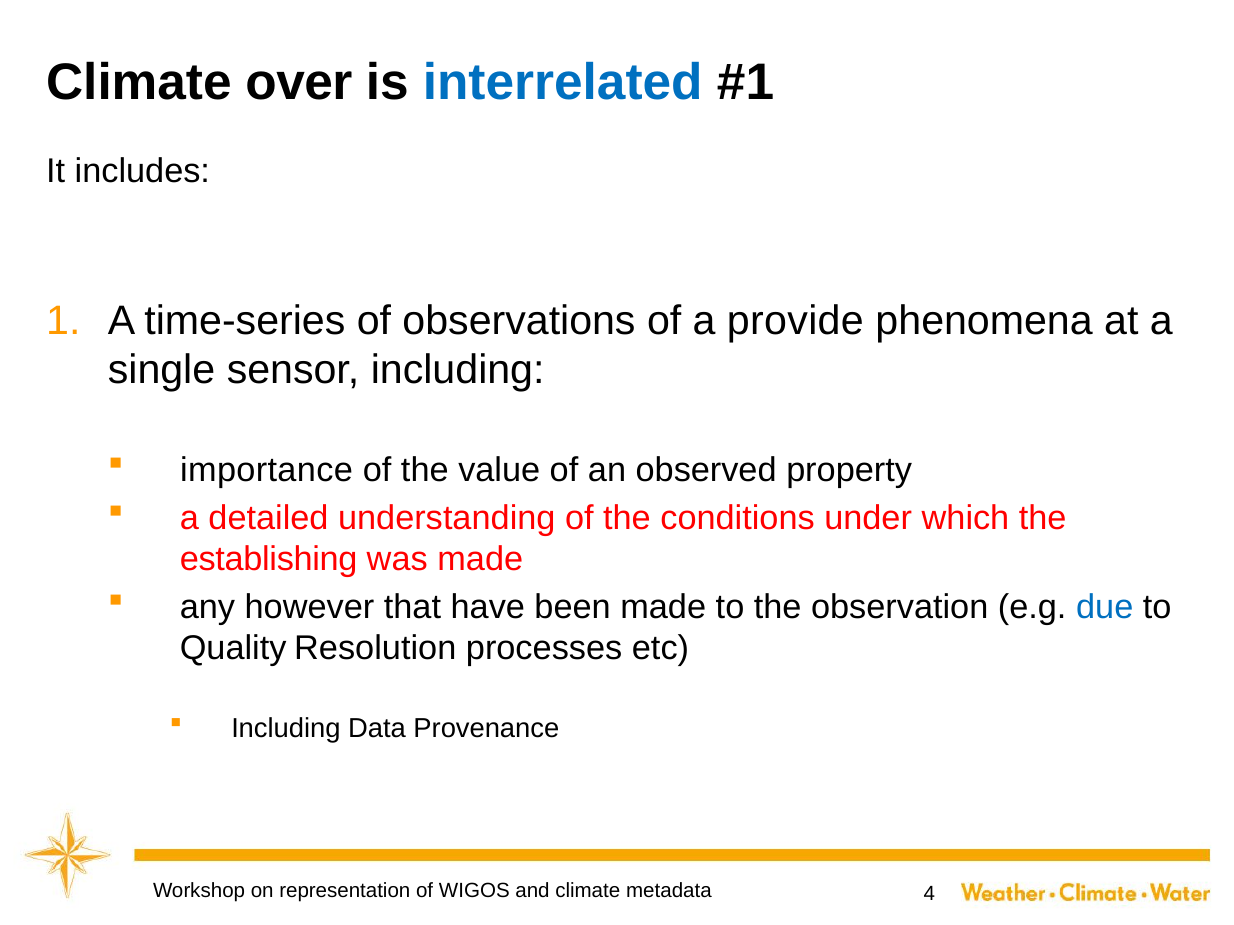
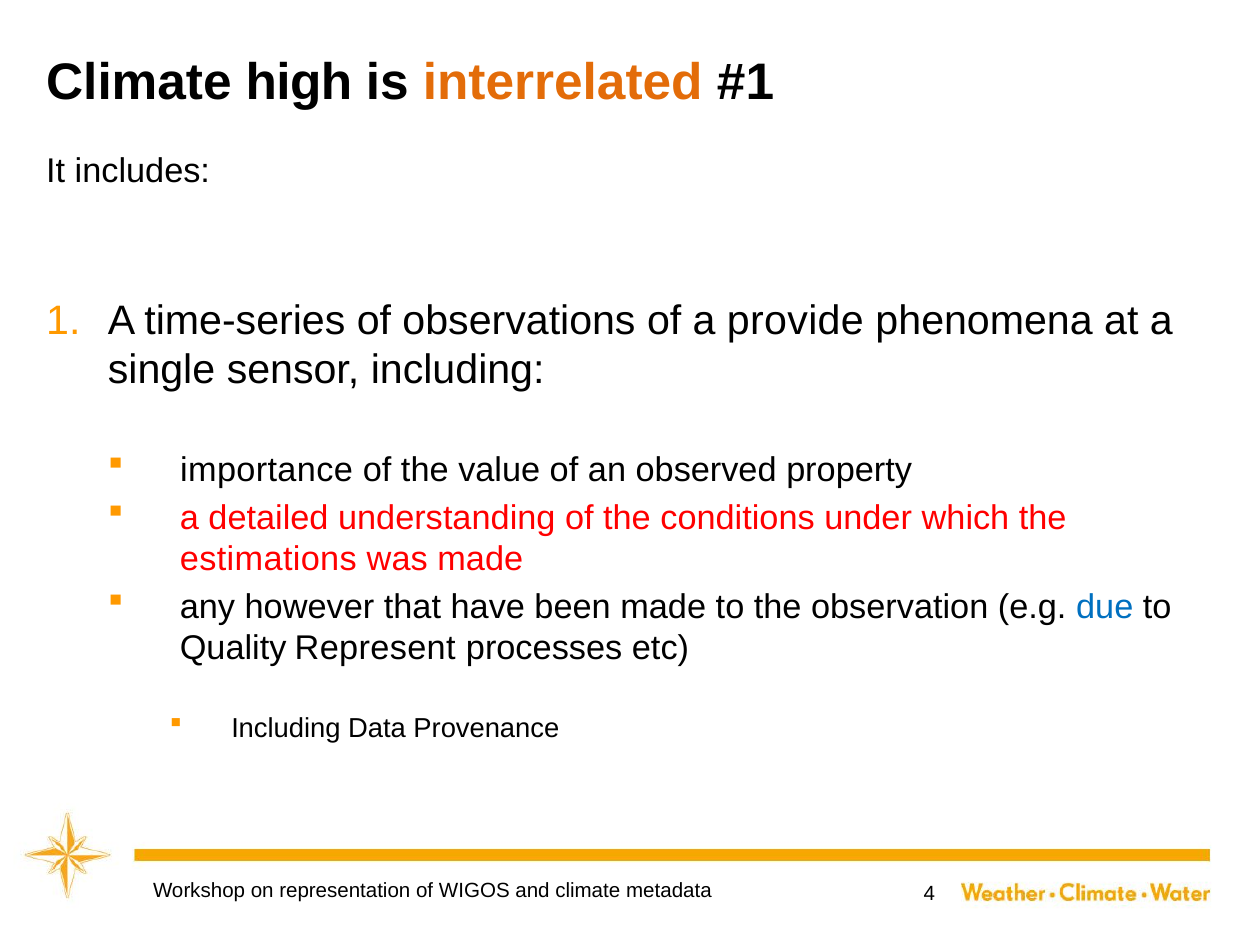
over: over -> high
interrelated colour: blue -> orange
establishing: establishing -> estimations
Resolution: Resolution -> Represent
